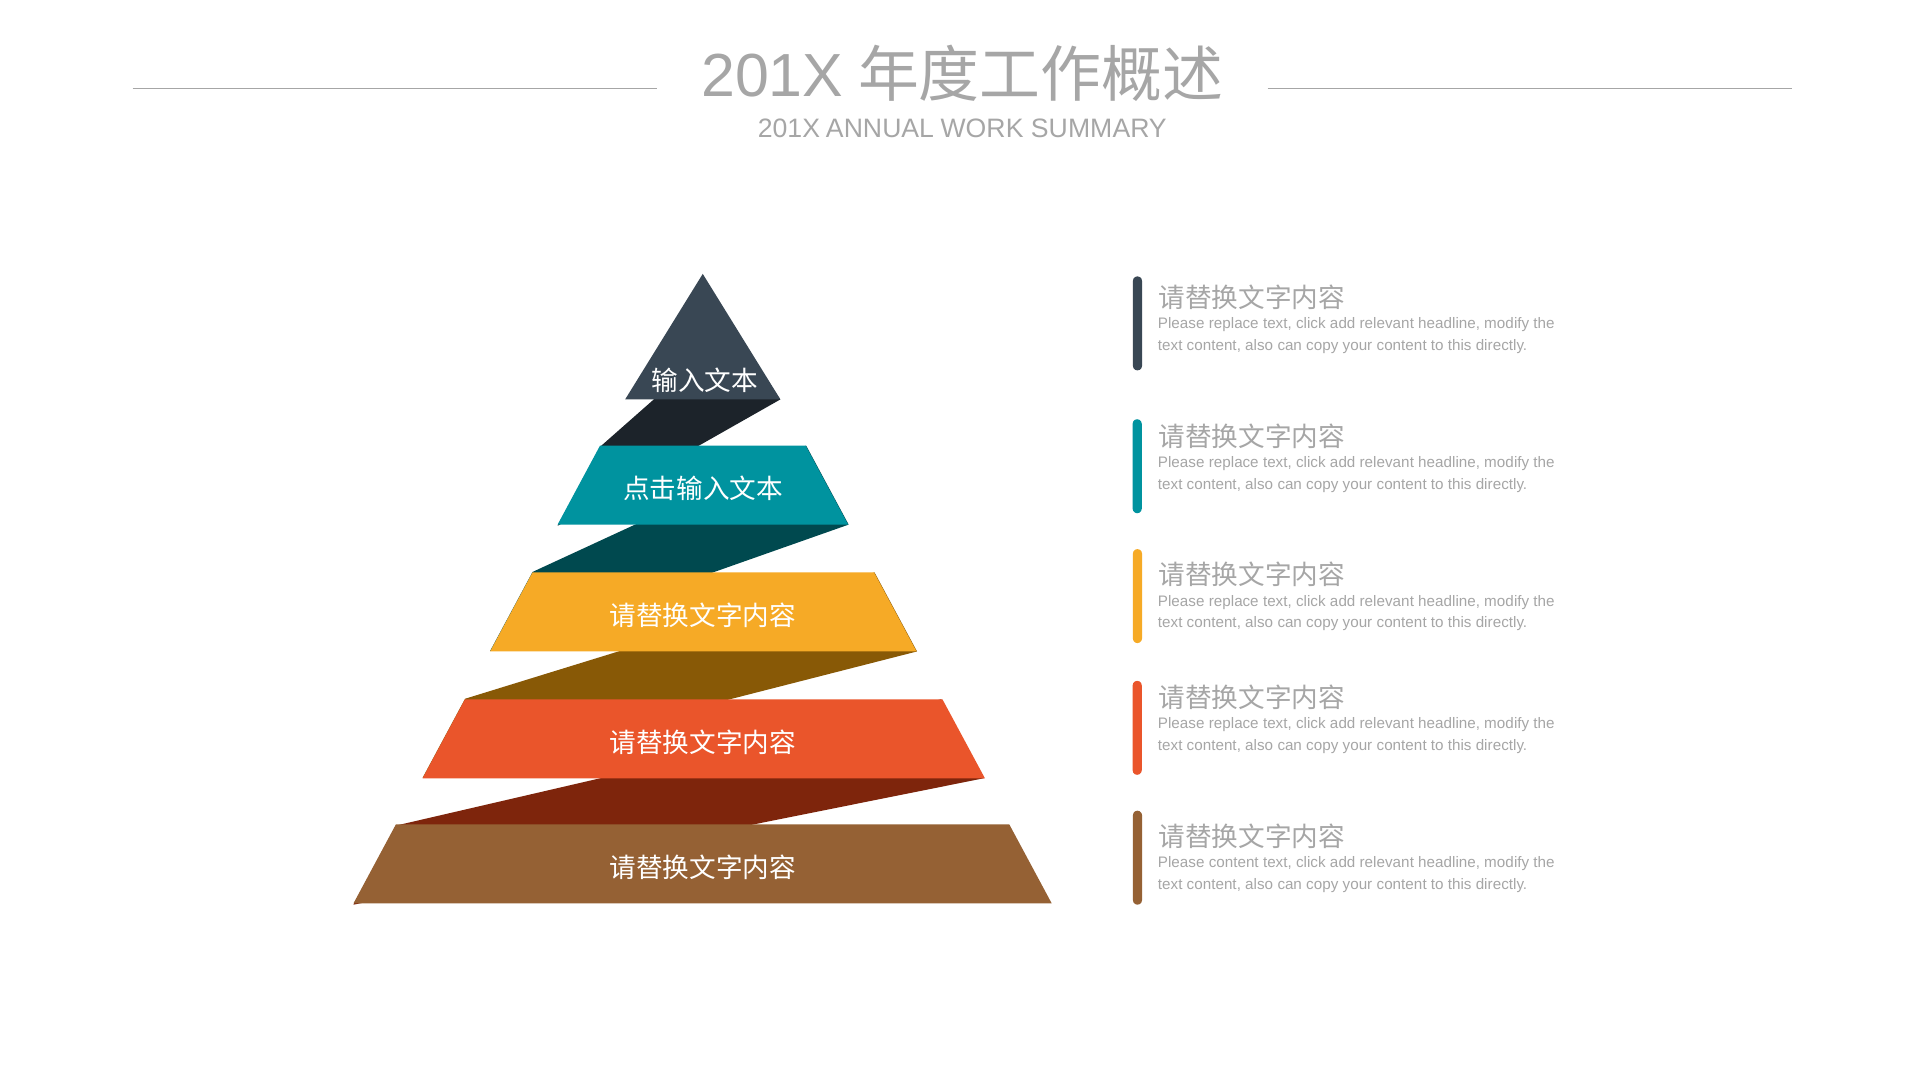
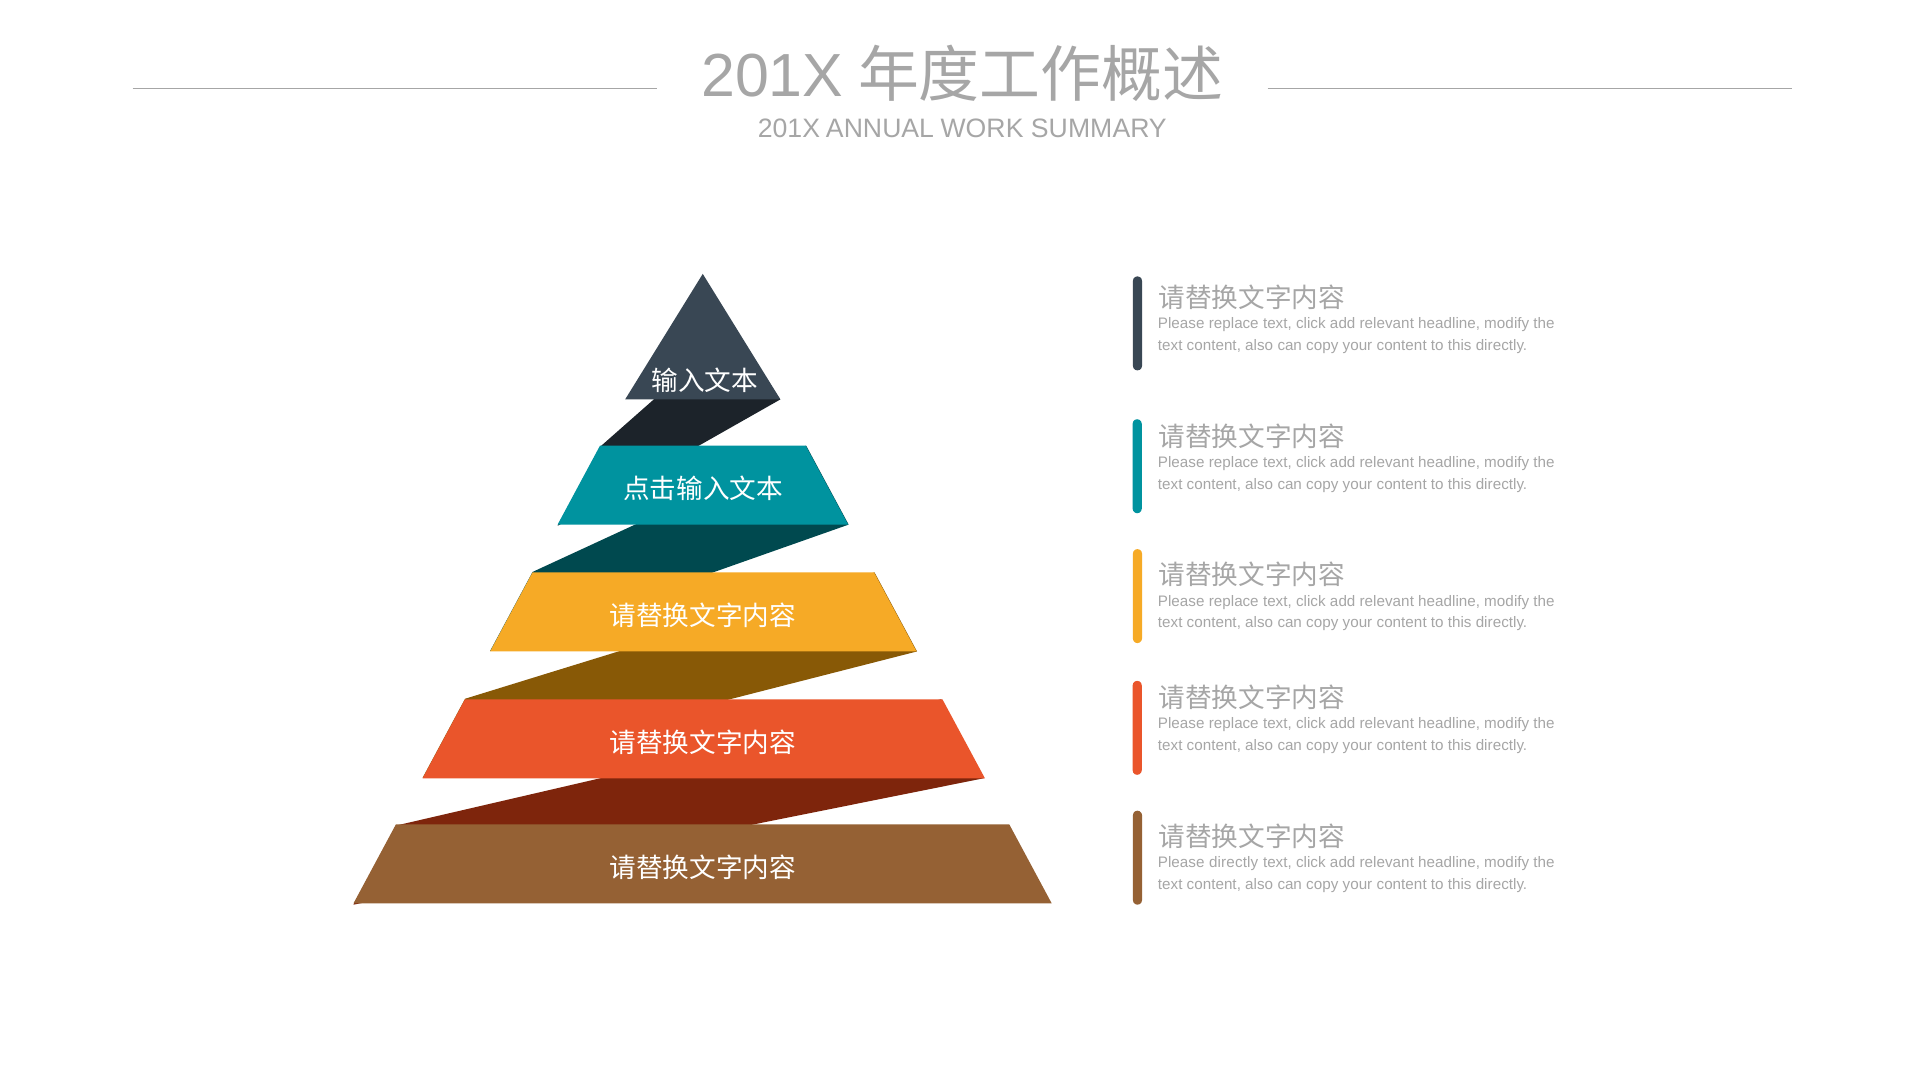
Please content: content -> directly
